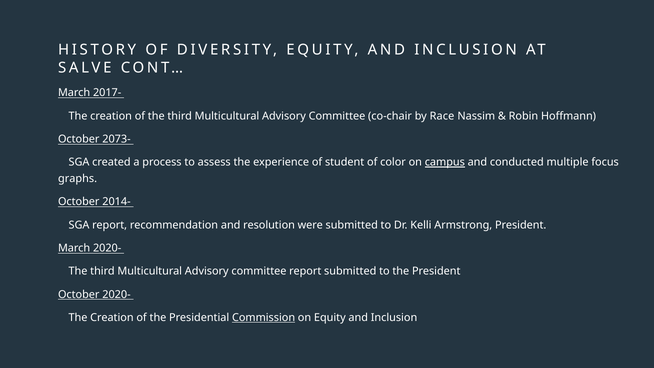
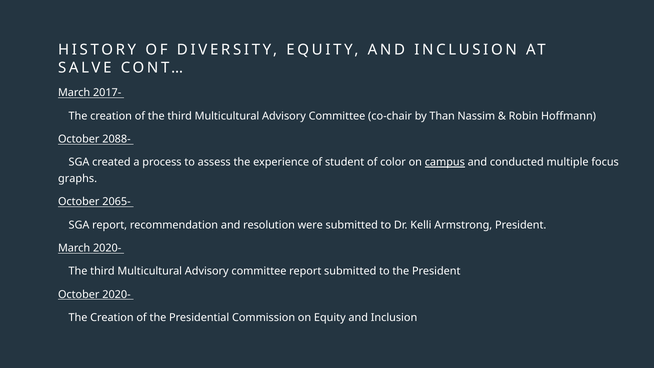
Race: Race -> Than
2073-: 2073- -> 2088-
2014-: 2014- -> 2065-
Commission underline: present -> none
